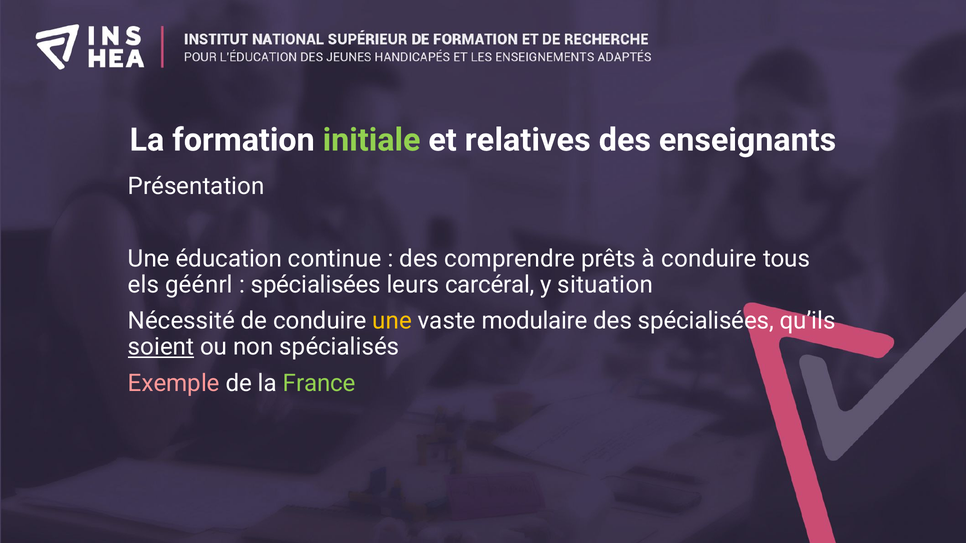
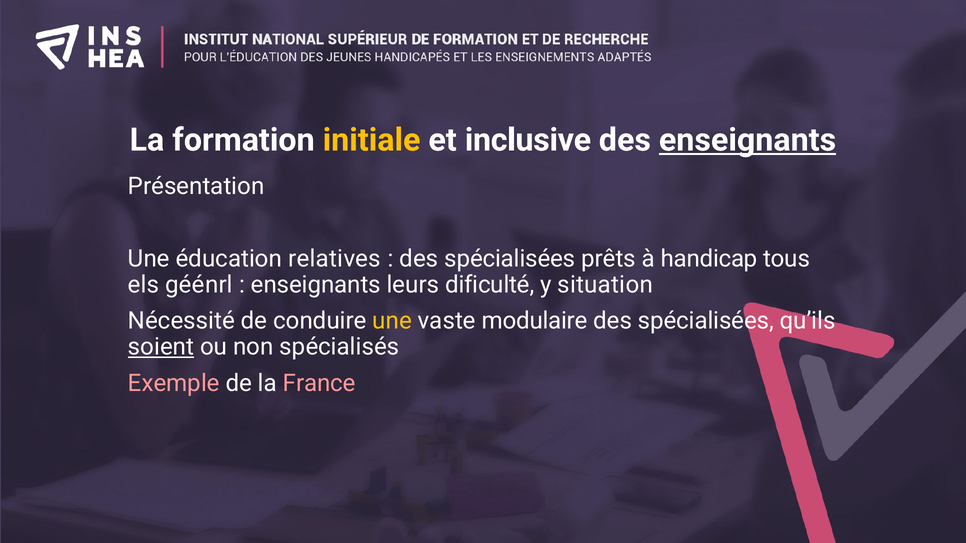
initiale colour: light green -> yellow
relatives: relatives -> inclusive
enseignants at (748, 140) underline: none -> present
continue: continue -> relatives
comprendre at (510, 259): comprendre -> spécialisées
à conduire: conduire -> handicap
spécialisées at (316, 285): spécialisées -> enseignants
carcéral: carcéral -> dificulté
France colour: light green -> pink
